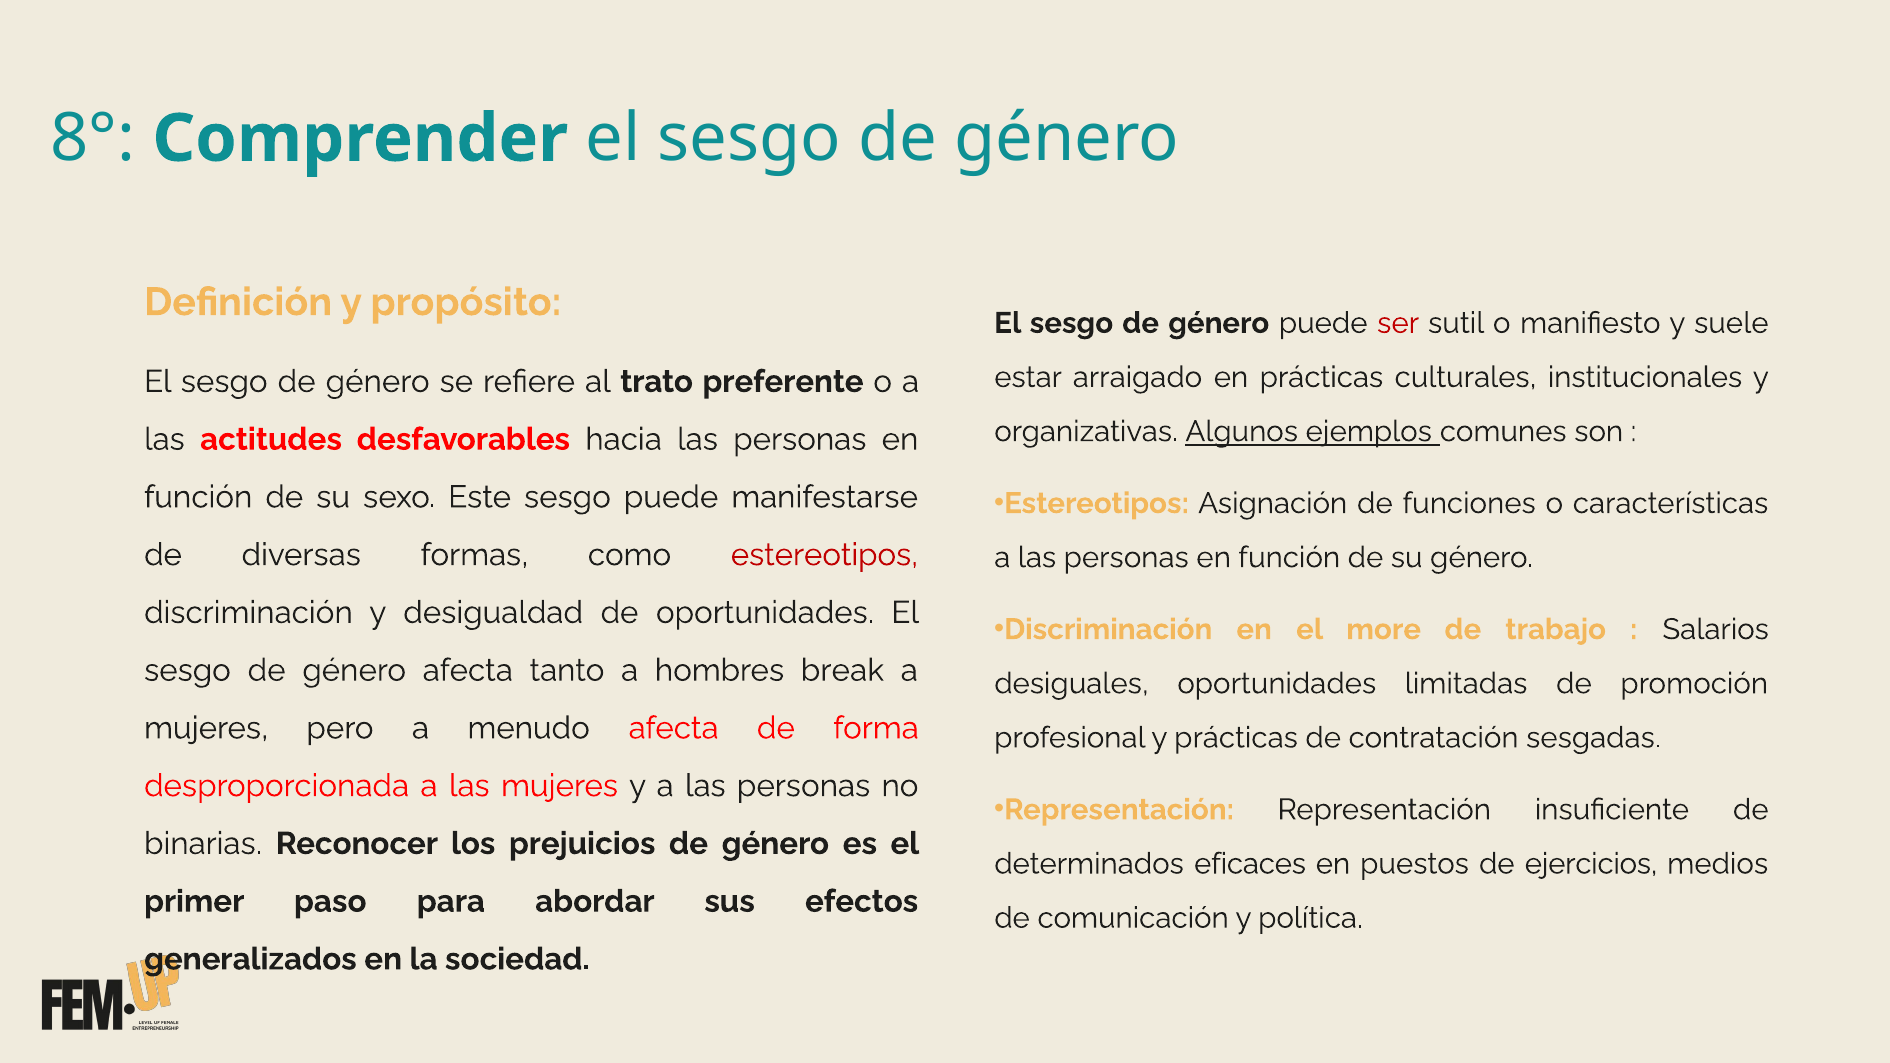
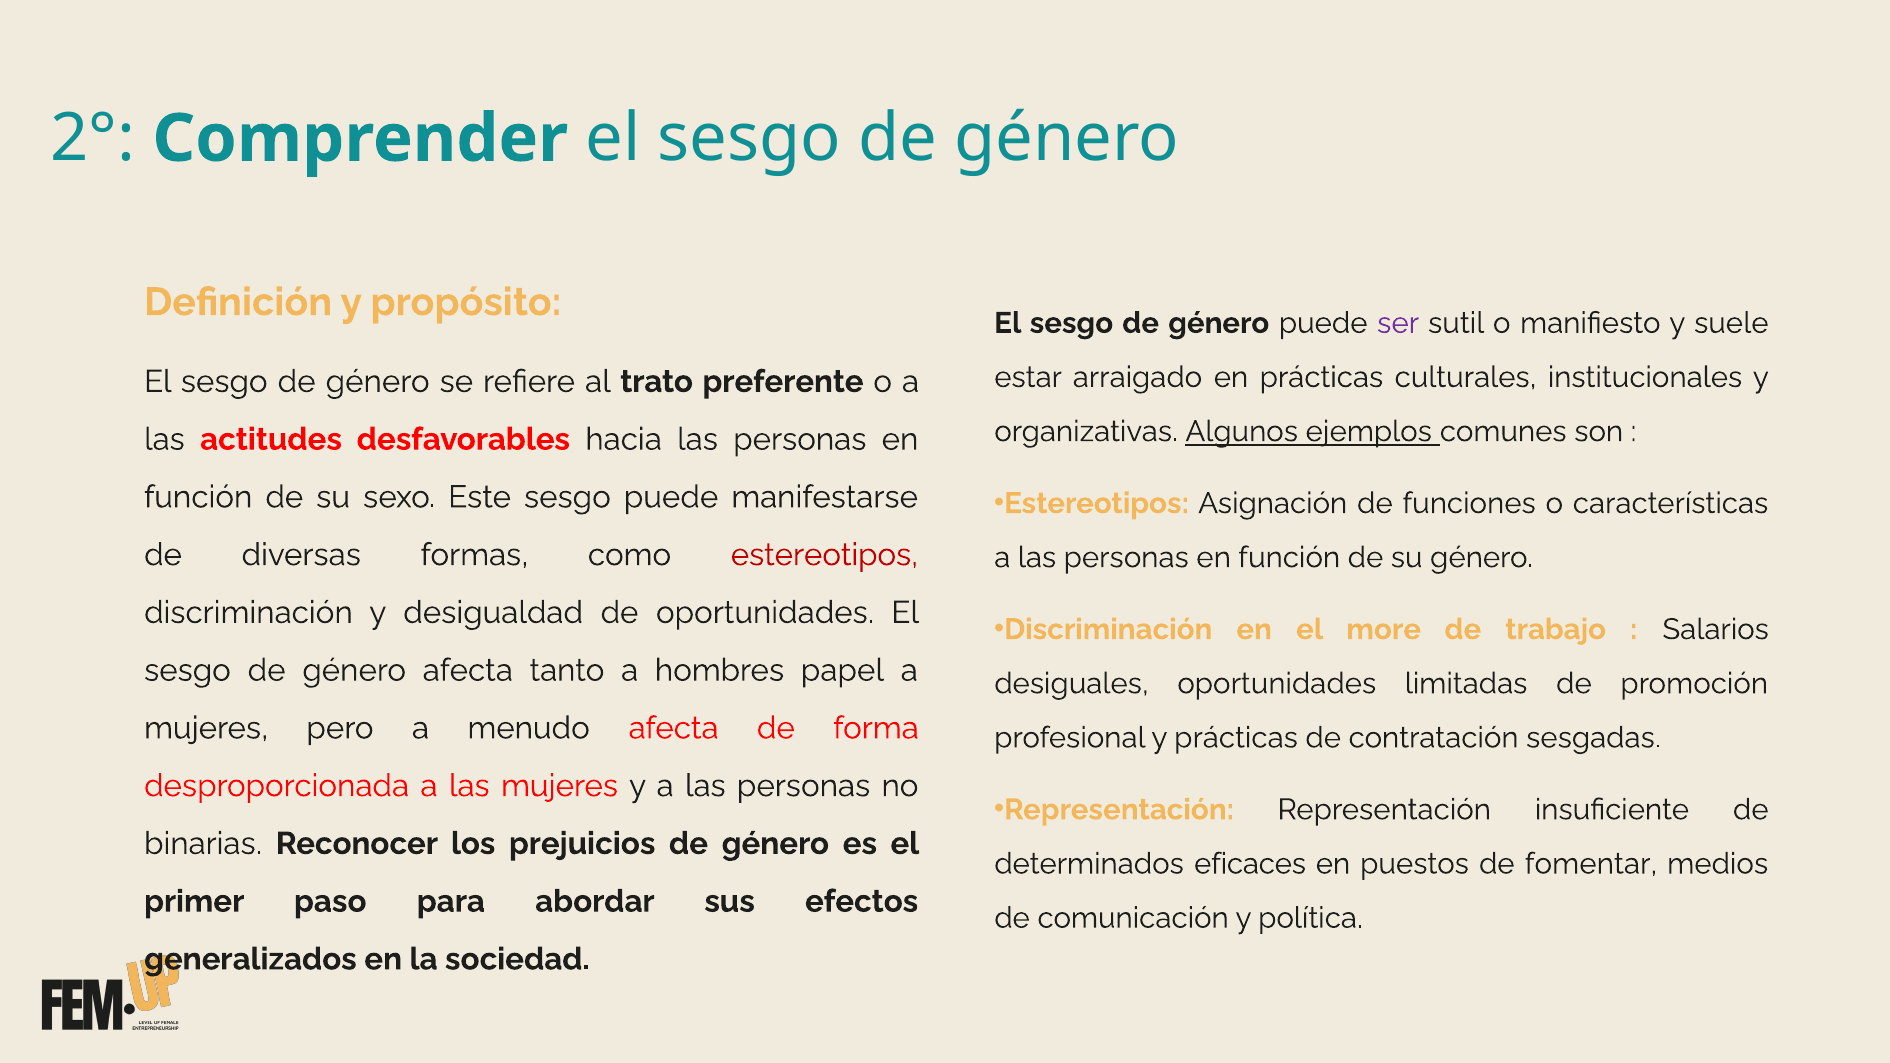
8°: 8° -> 2°
ser colour: red -> purple
break: break -> papel
ejercicios: ejercicios -> fomentar
